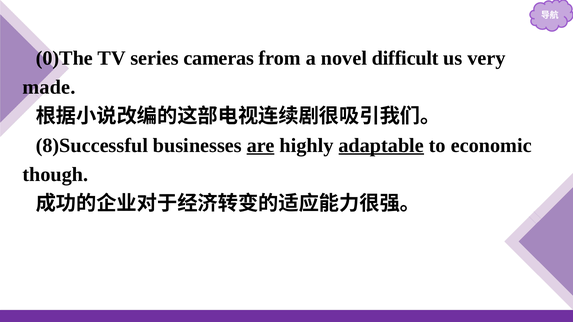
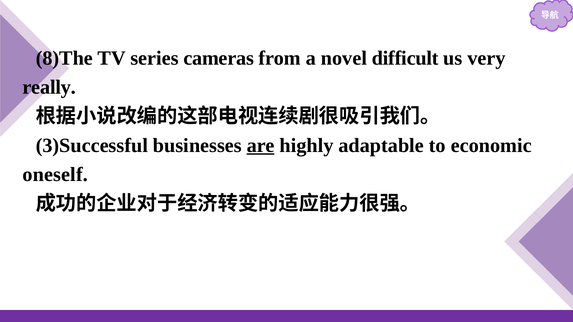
0)The: 0)The -> 8)The
made: made -> really
8)Successful: 8)Successful -> 3)Successful
adaptable underline: present -> none
though: though -> oneself
